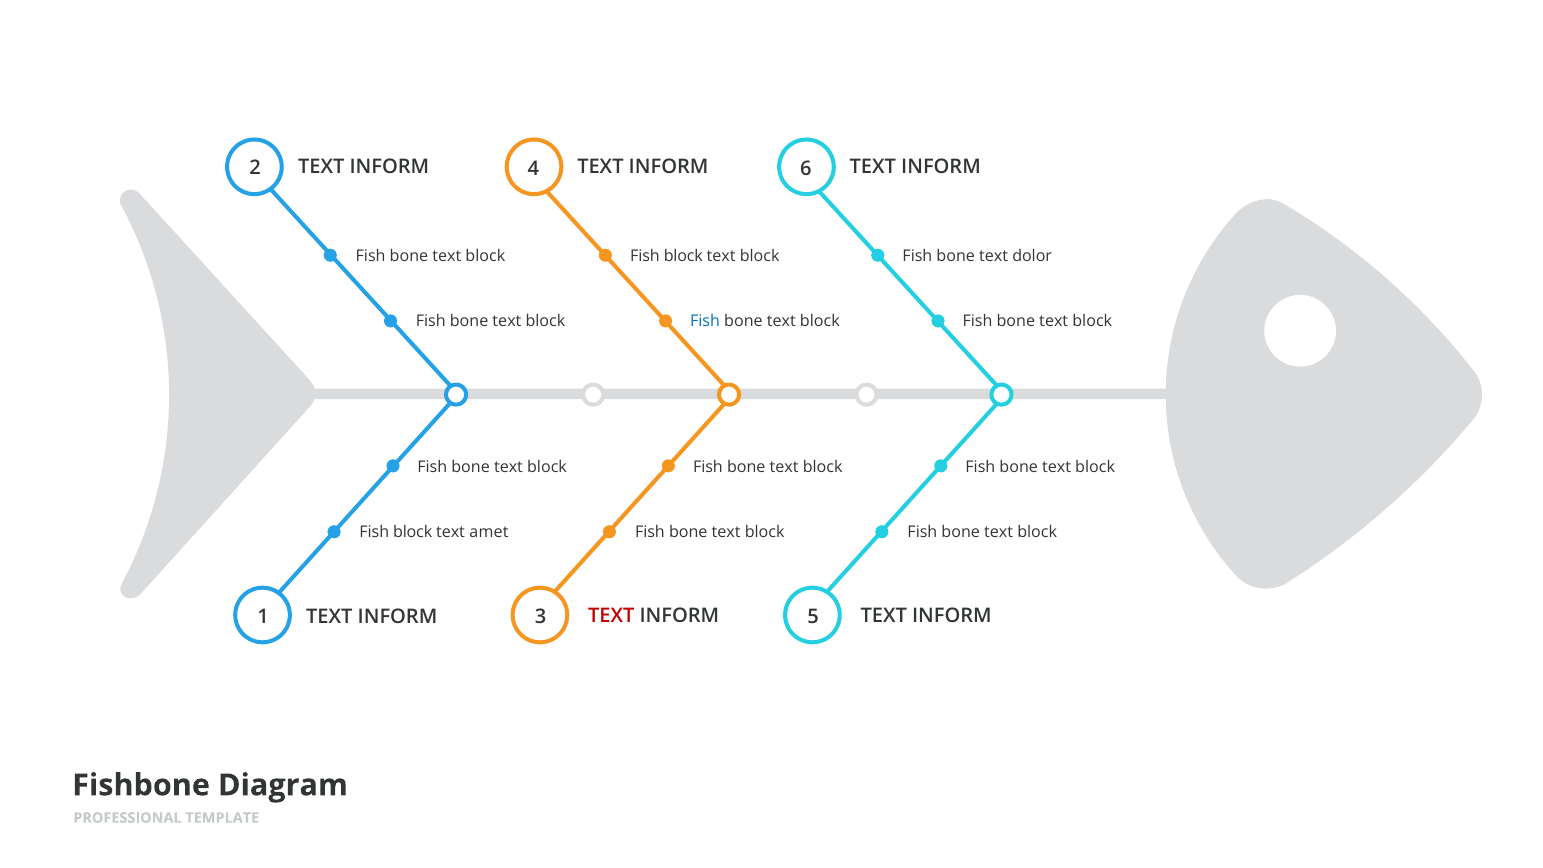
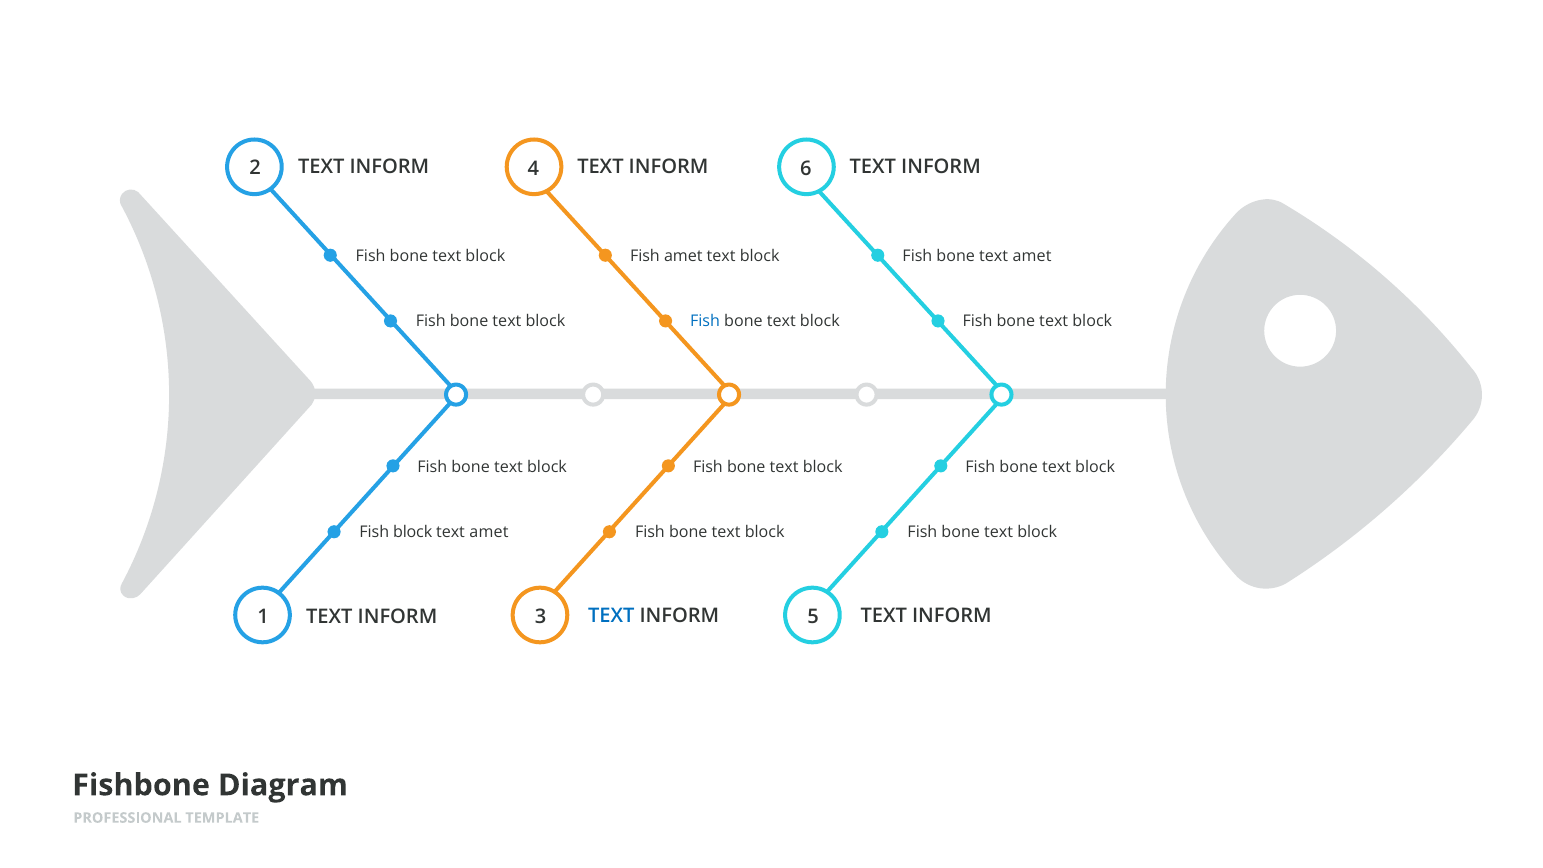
block at (683, 256): block -> amet
bone text dolor: dolor -> amet
TEXT at (611, 616) colour: red -> blue
